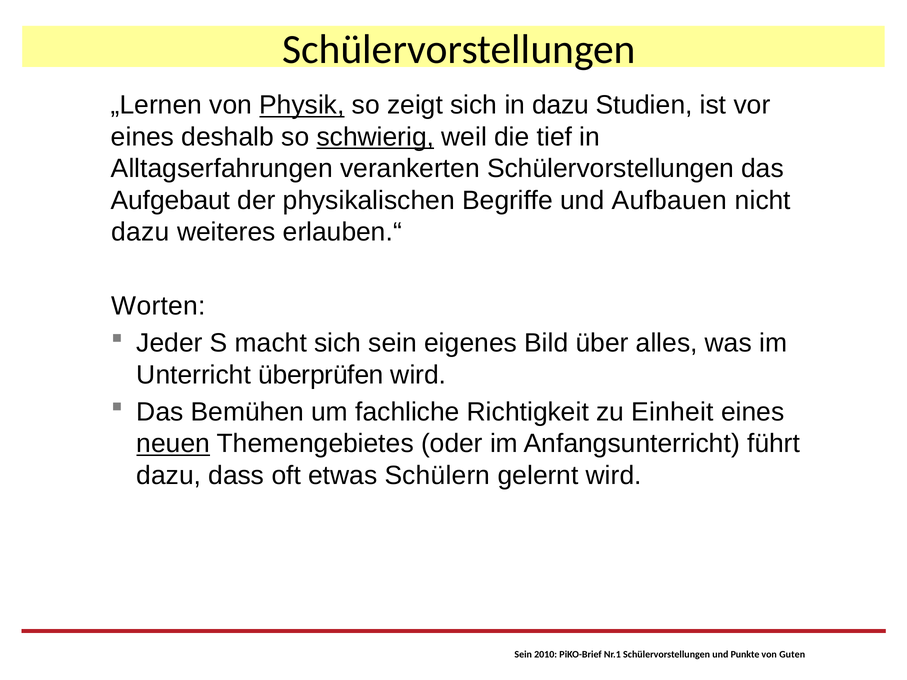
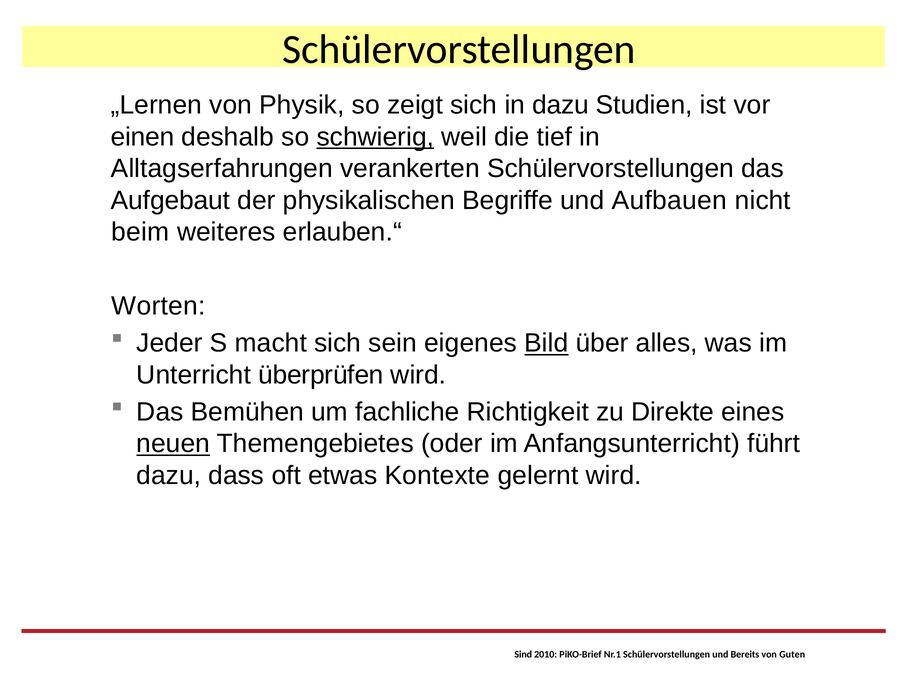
Physik underline: present -> none
eines at (143, 137): eines -> einen
dazu at (140, 232): dazu -> beim
Bild underline: none -> present
Einheit: Einheit -> Direkte
Schülern: Schülern -> Kontexte
Sein at (523, 655): Sein -> Sind
Punkte: Punkte -> Bereits
